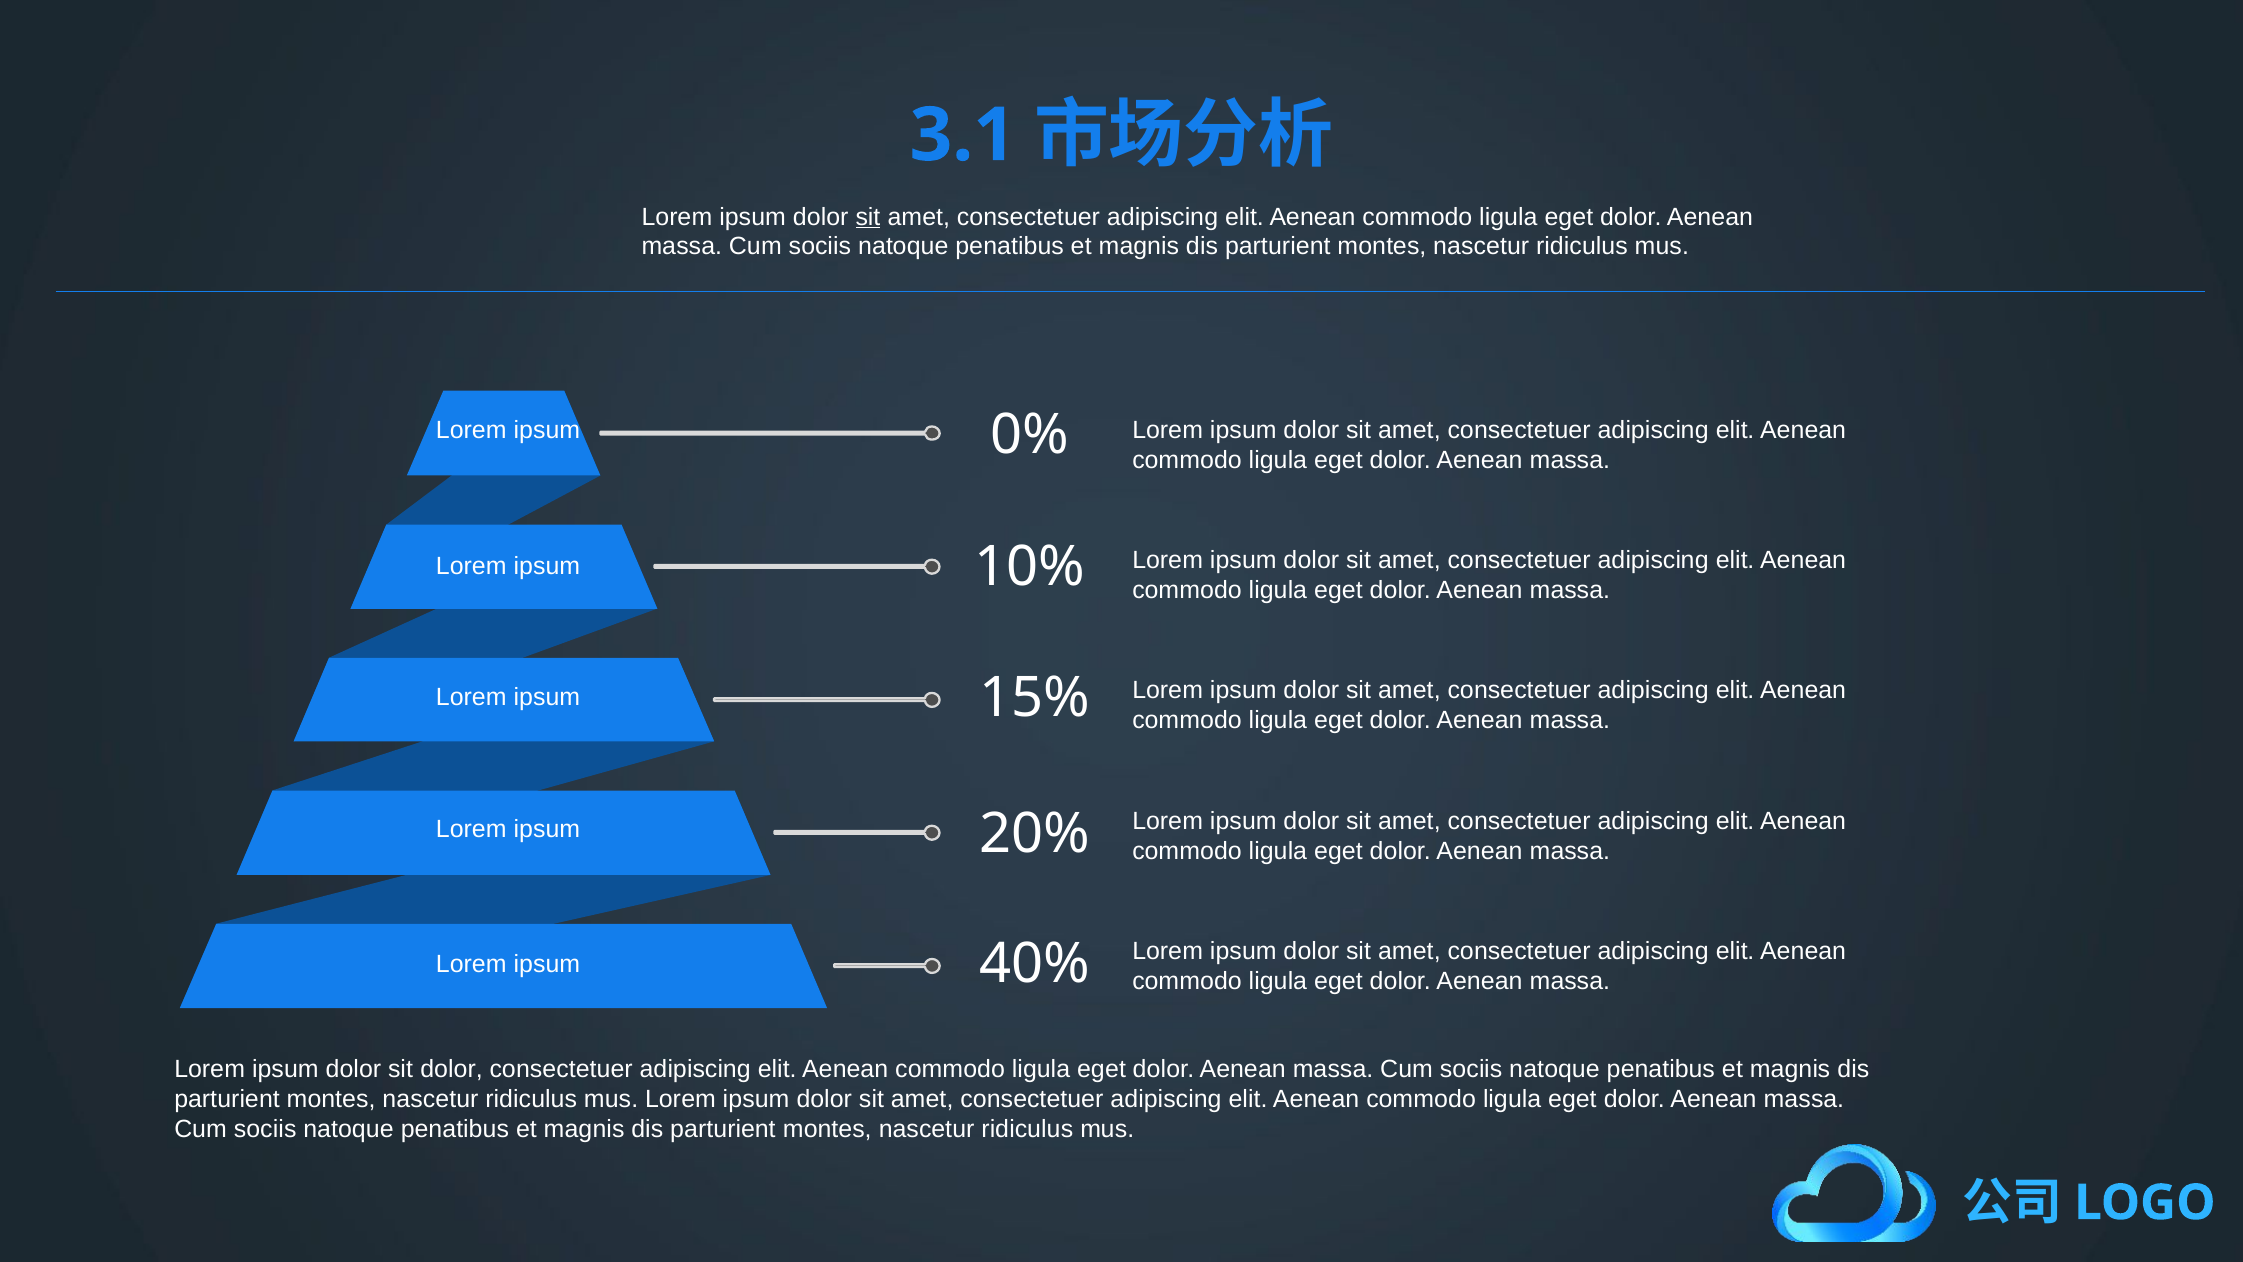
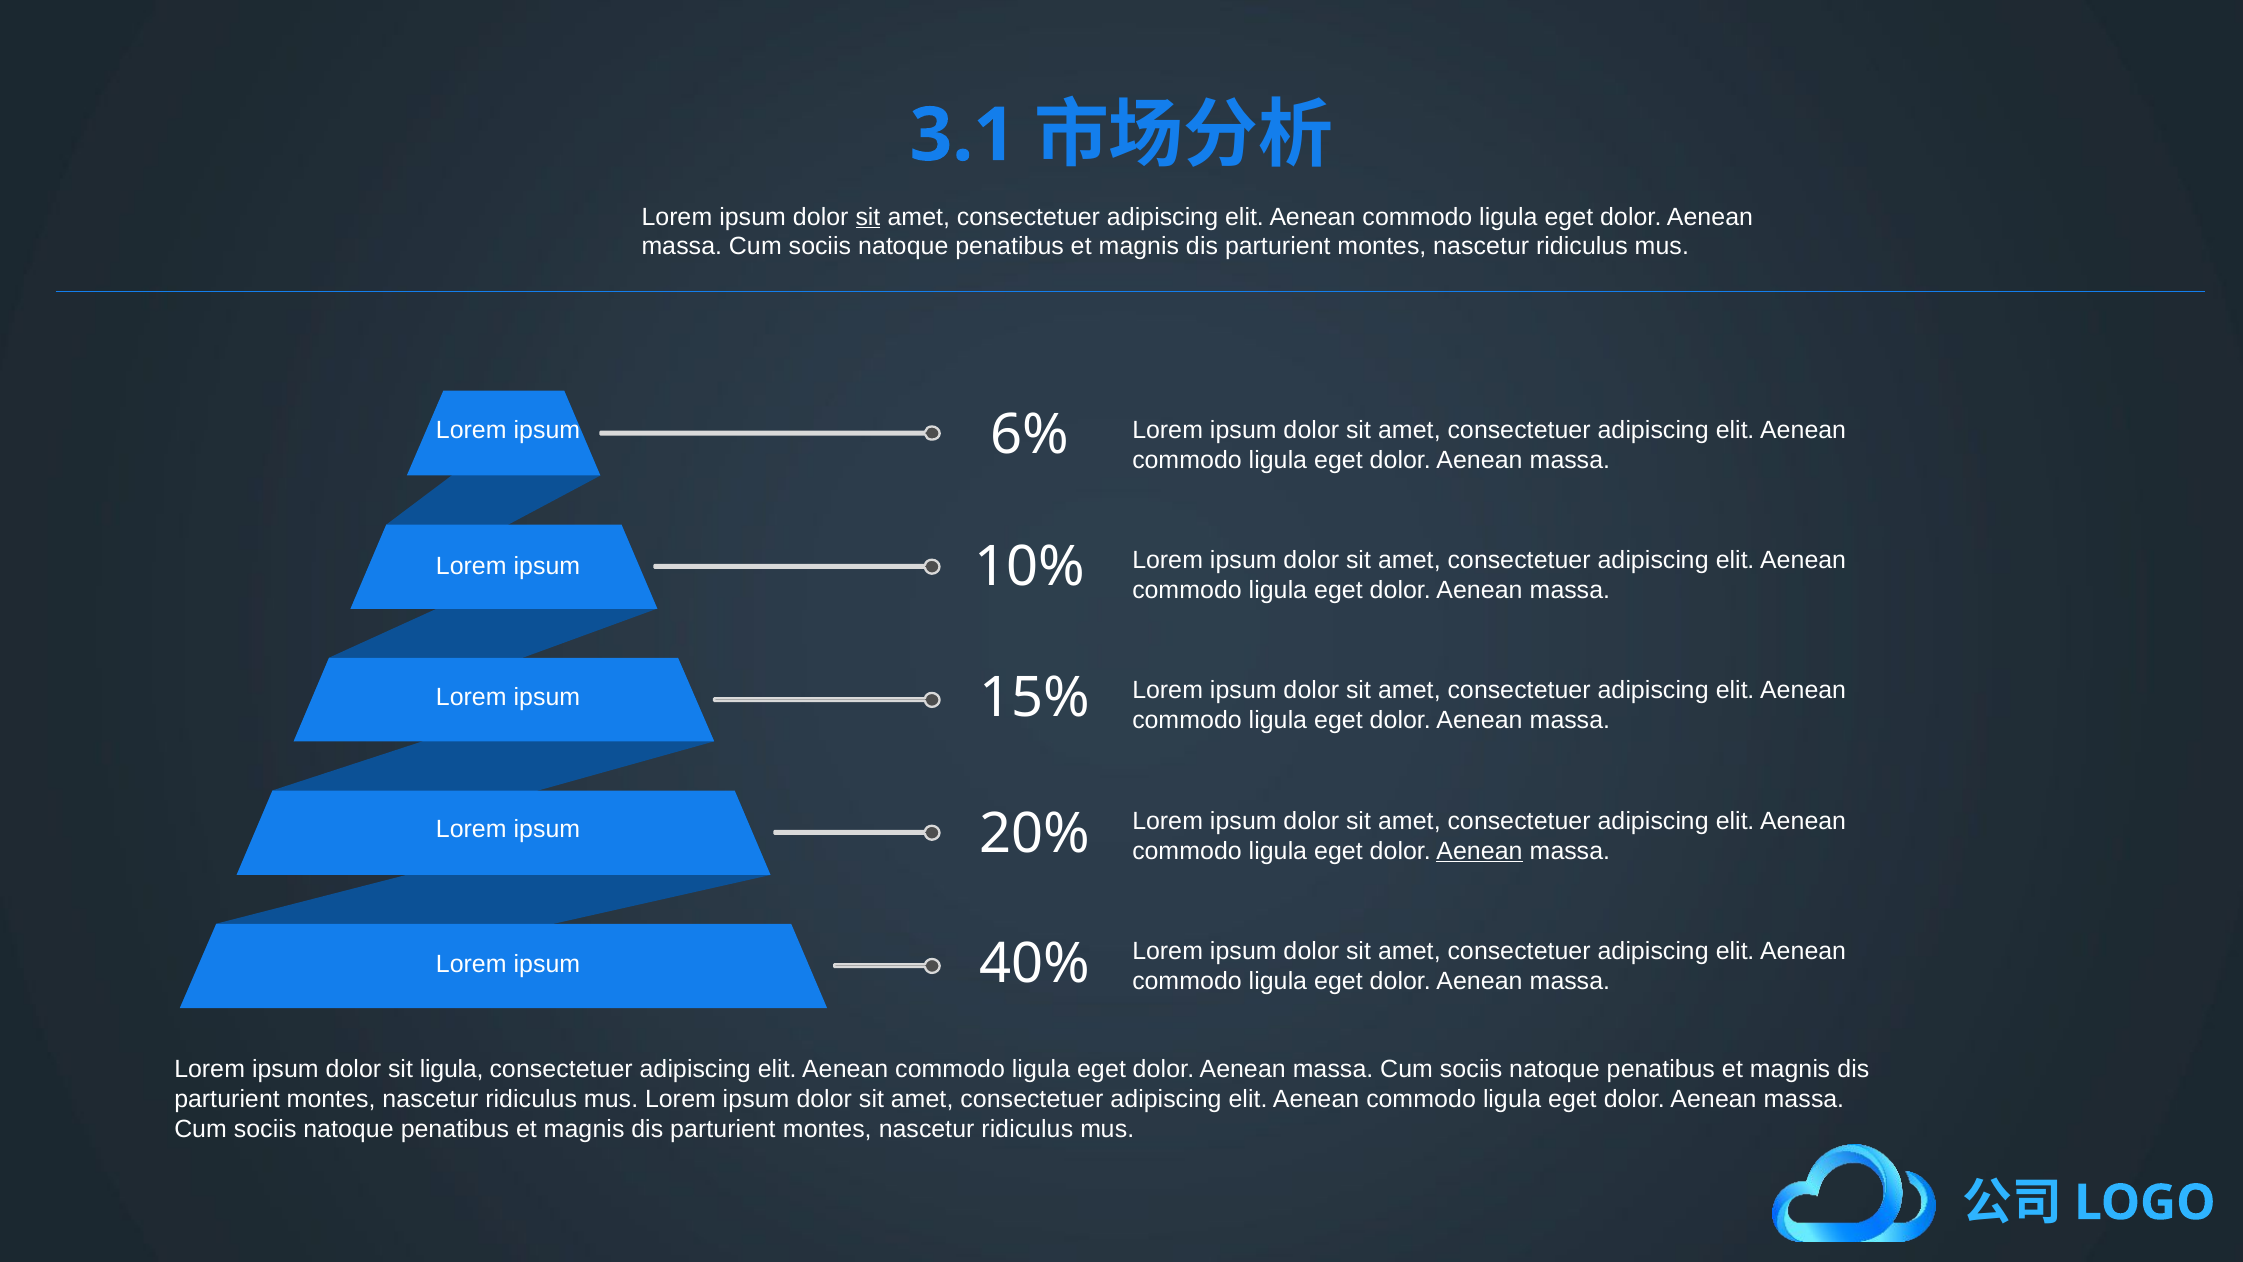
0%: 0% -> 6%
Aenean at (1479, 851) underline: none -> present
sit dolor: dolor -> ligula
